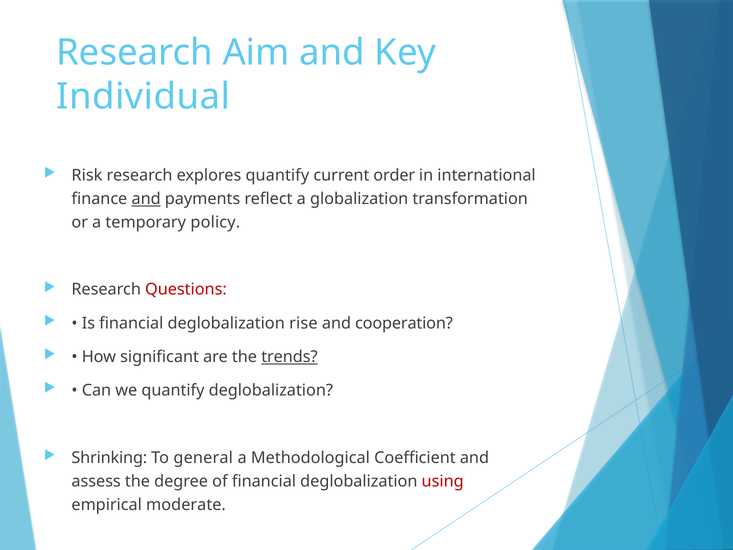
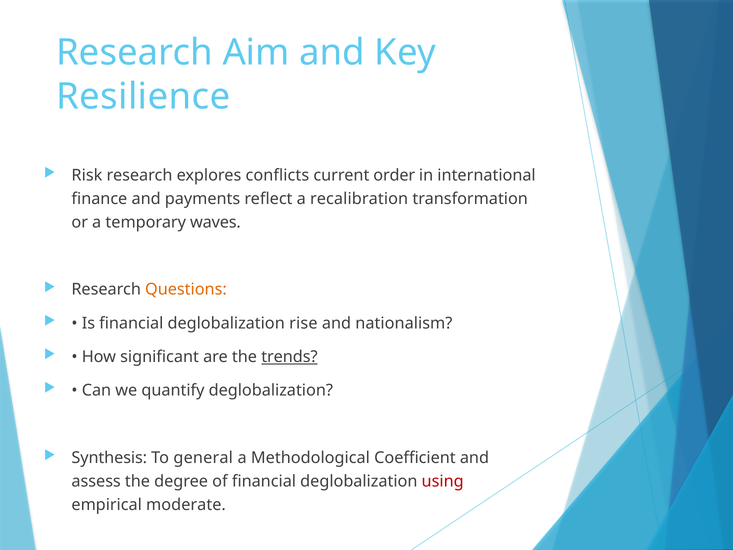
Individual: Individual -> Resilience
explores quantify: quantify -> conflicts
and at (146, 199) underline: present -> none
globalization: globalization -> recalibration
policy: policy -> waves
Questions colour: red -> orange
cooperation: cooperation -> nationalism
Shrinking: Shrinking -> Synthesis
